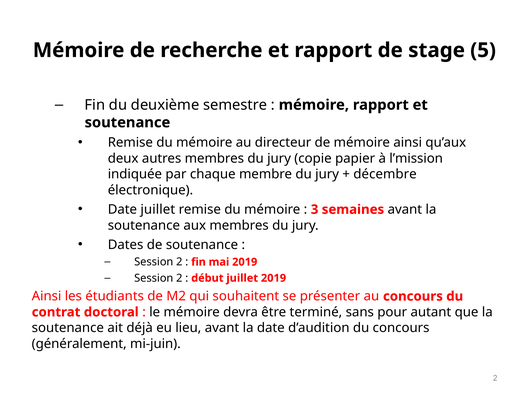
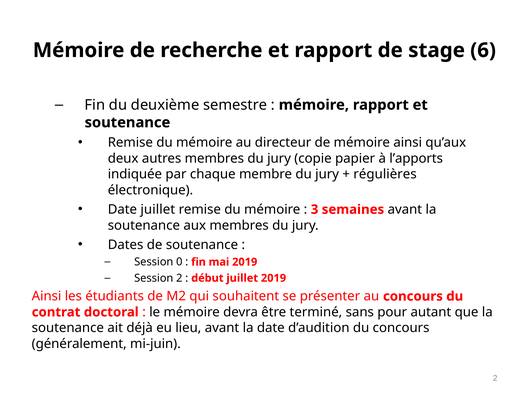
5: 5 -> 6
l’mission: l’mission -> l’apports
décembre: décembre -> régulières
2 at (179, 262): 2 -> 0
